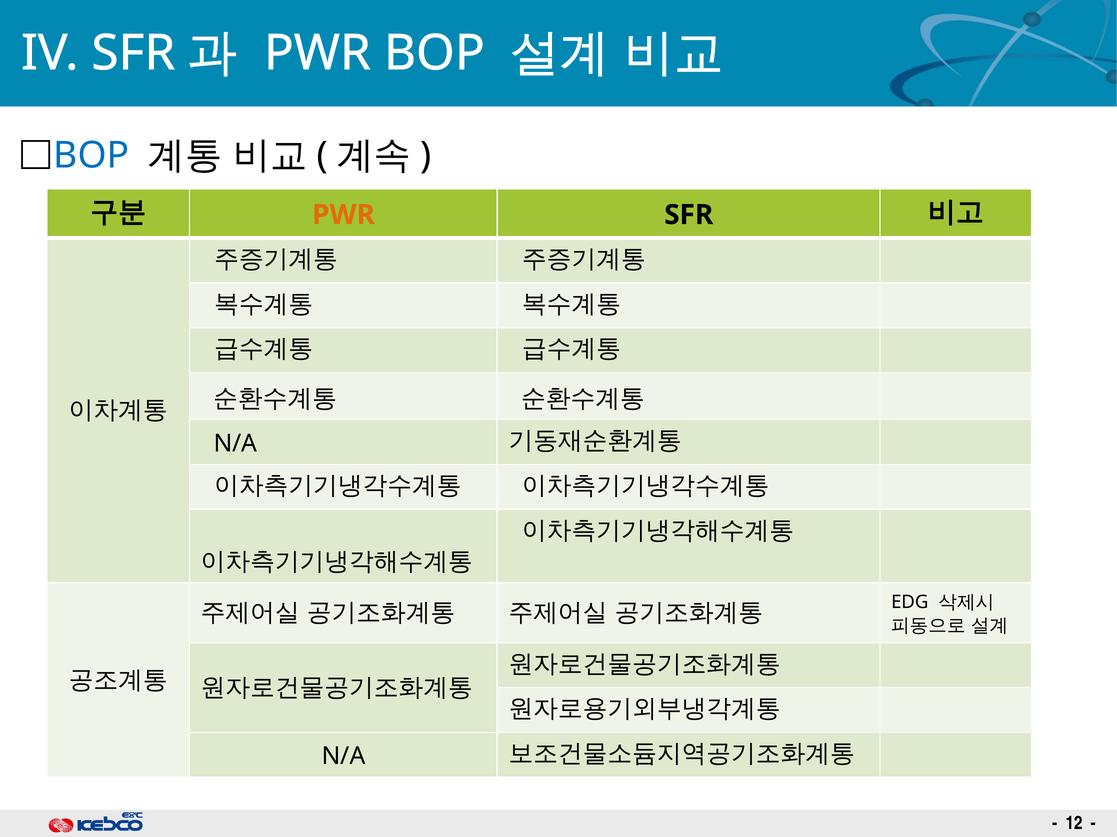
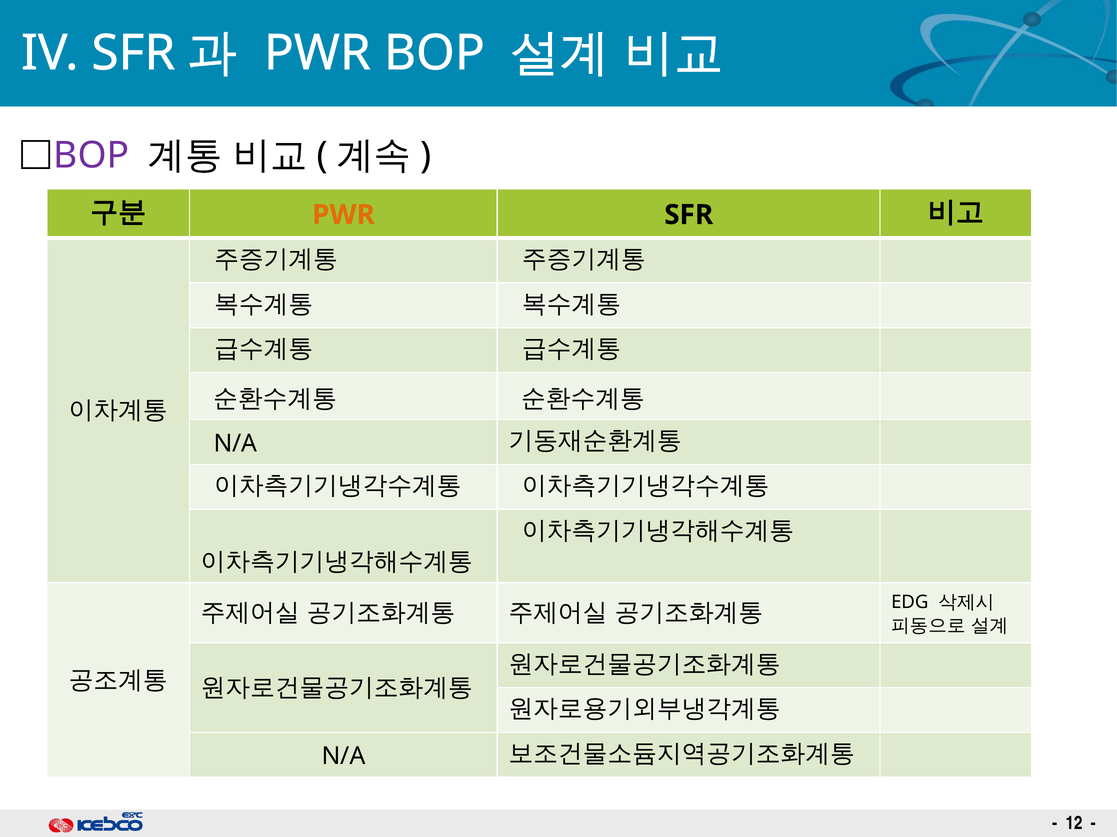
BOP at (91, 156) colour: blue -> purple
